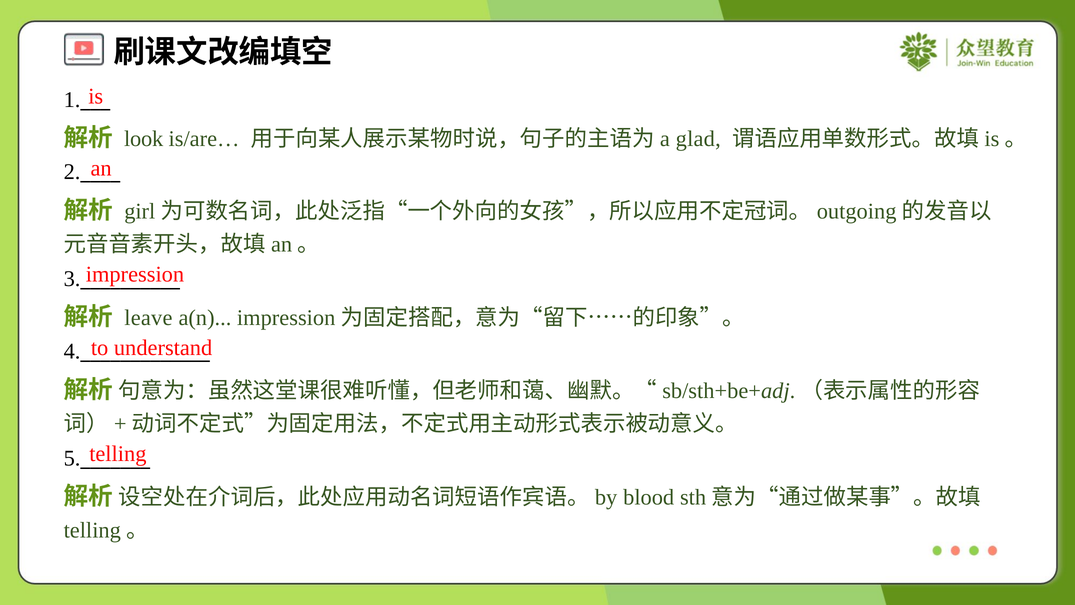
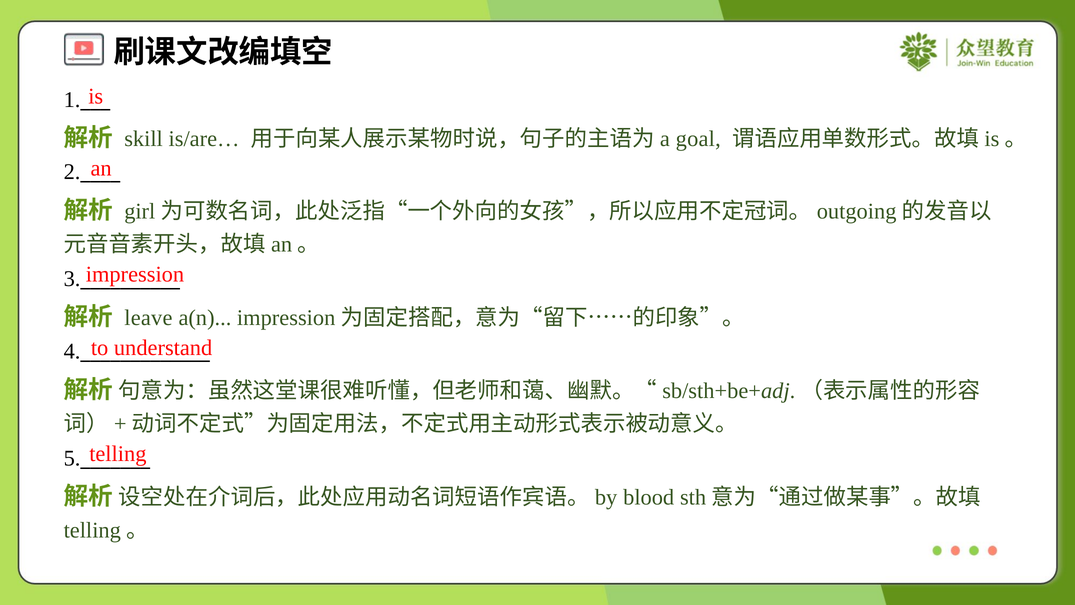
look: look -> skill
glad: glad -> goal
